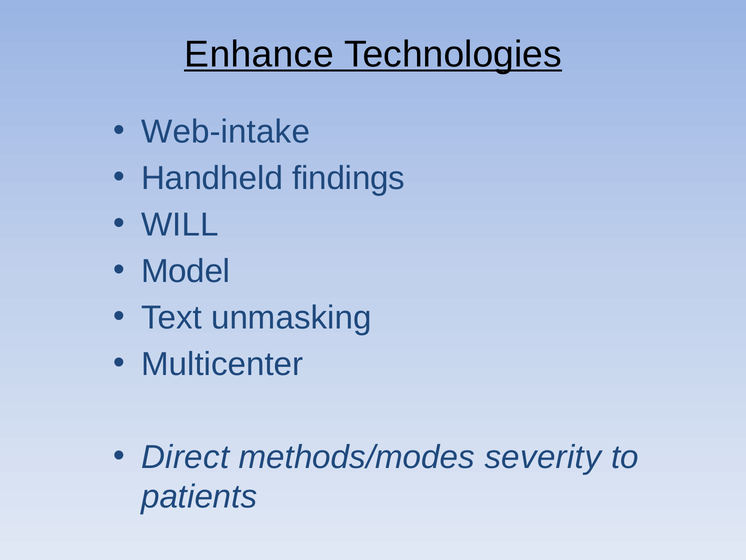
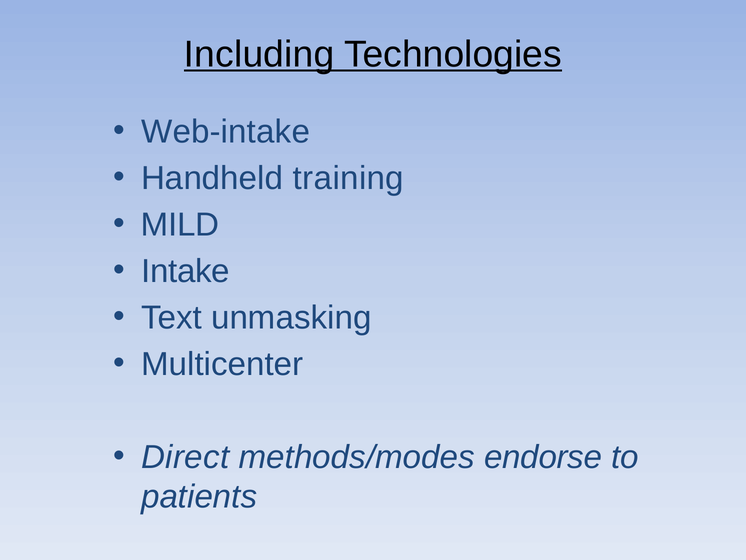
Enhance: Enhance -> Including
findings: findings -> training
WILL: WILL -> MILD
Model: Model -> Intake
severity: severity -> endorse
